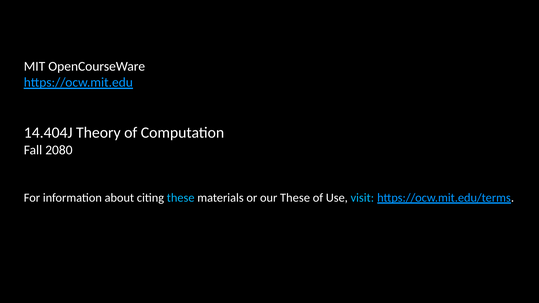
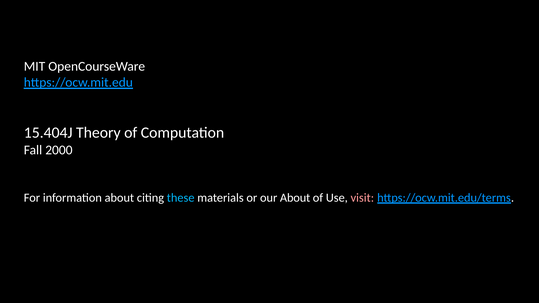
14.404J: 14.404J -> 15.404J
2080: 2080 -> 2000
our These: These -> About
visit colour: light blue -> pink
